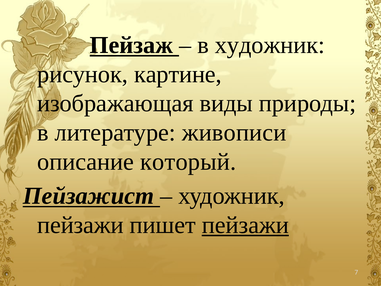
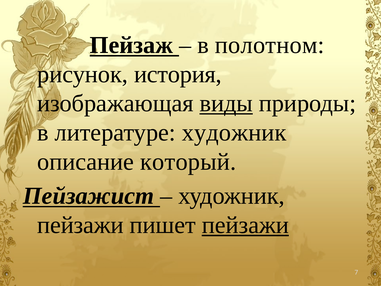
в художник: художник -> полотном
картине: картине -> история
виды underline: none -> present
литературе живописи: живописи -> художник
